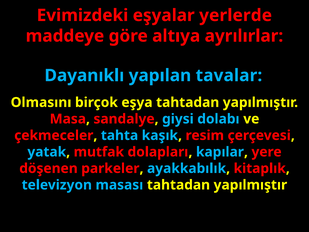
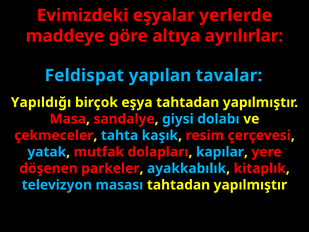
Dayanıklı: Dayanıklı -> Feldispat
Olmasını: Olmasını -> Yapıldığı
